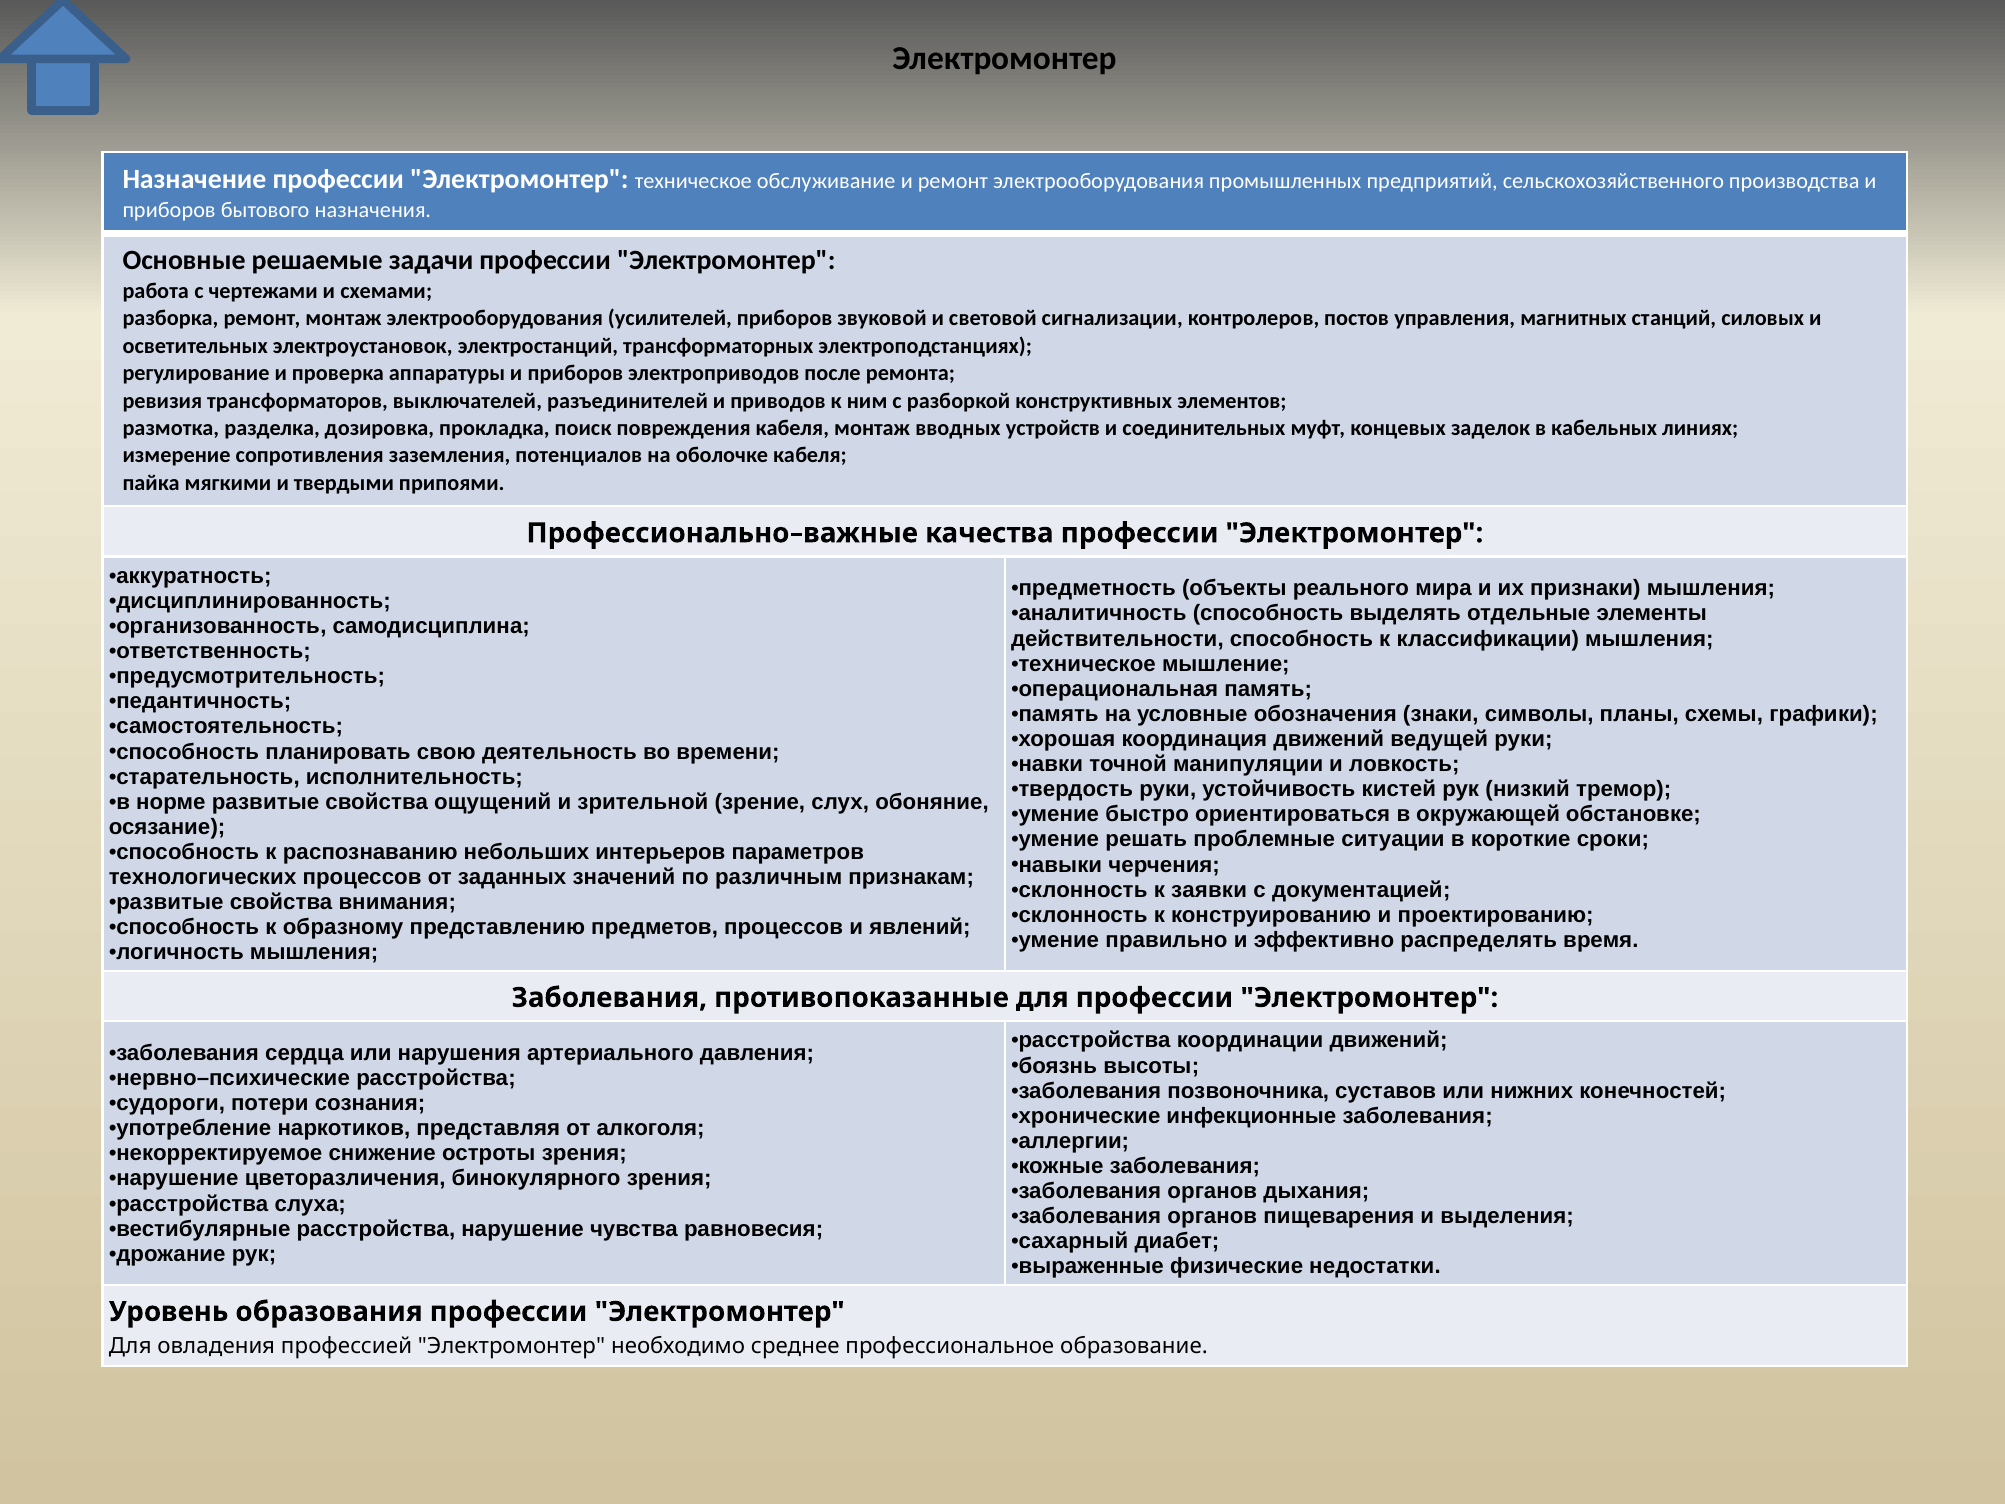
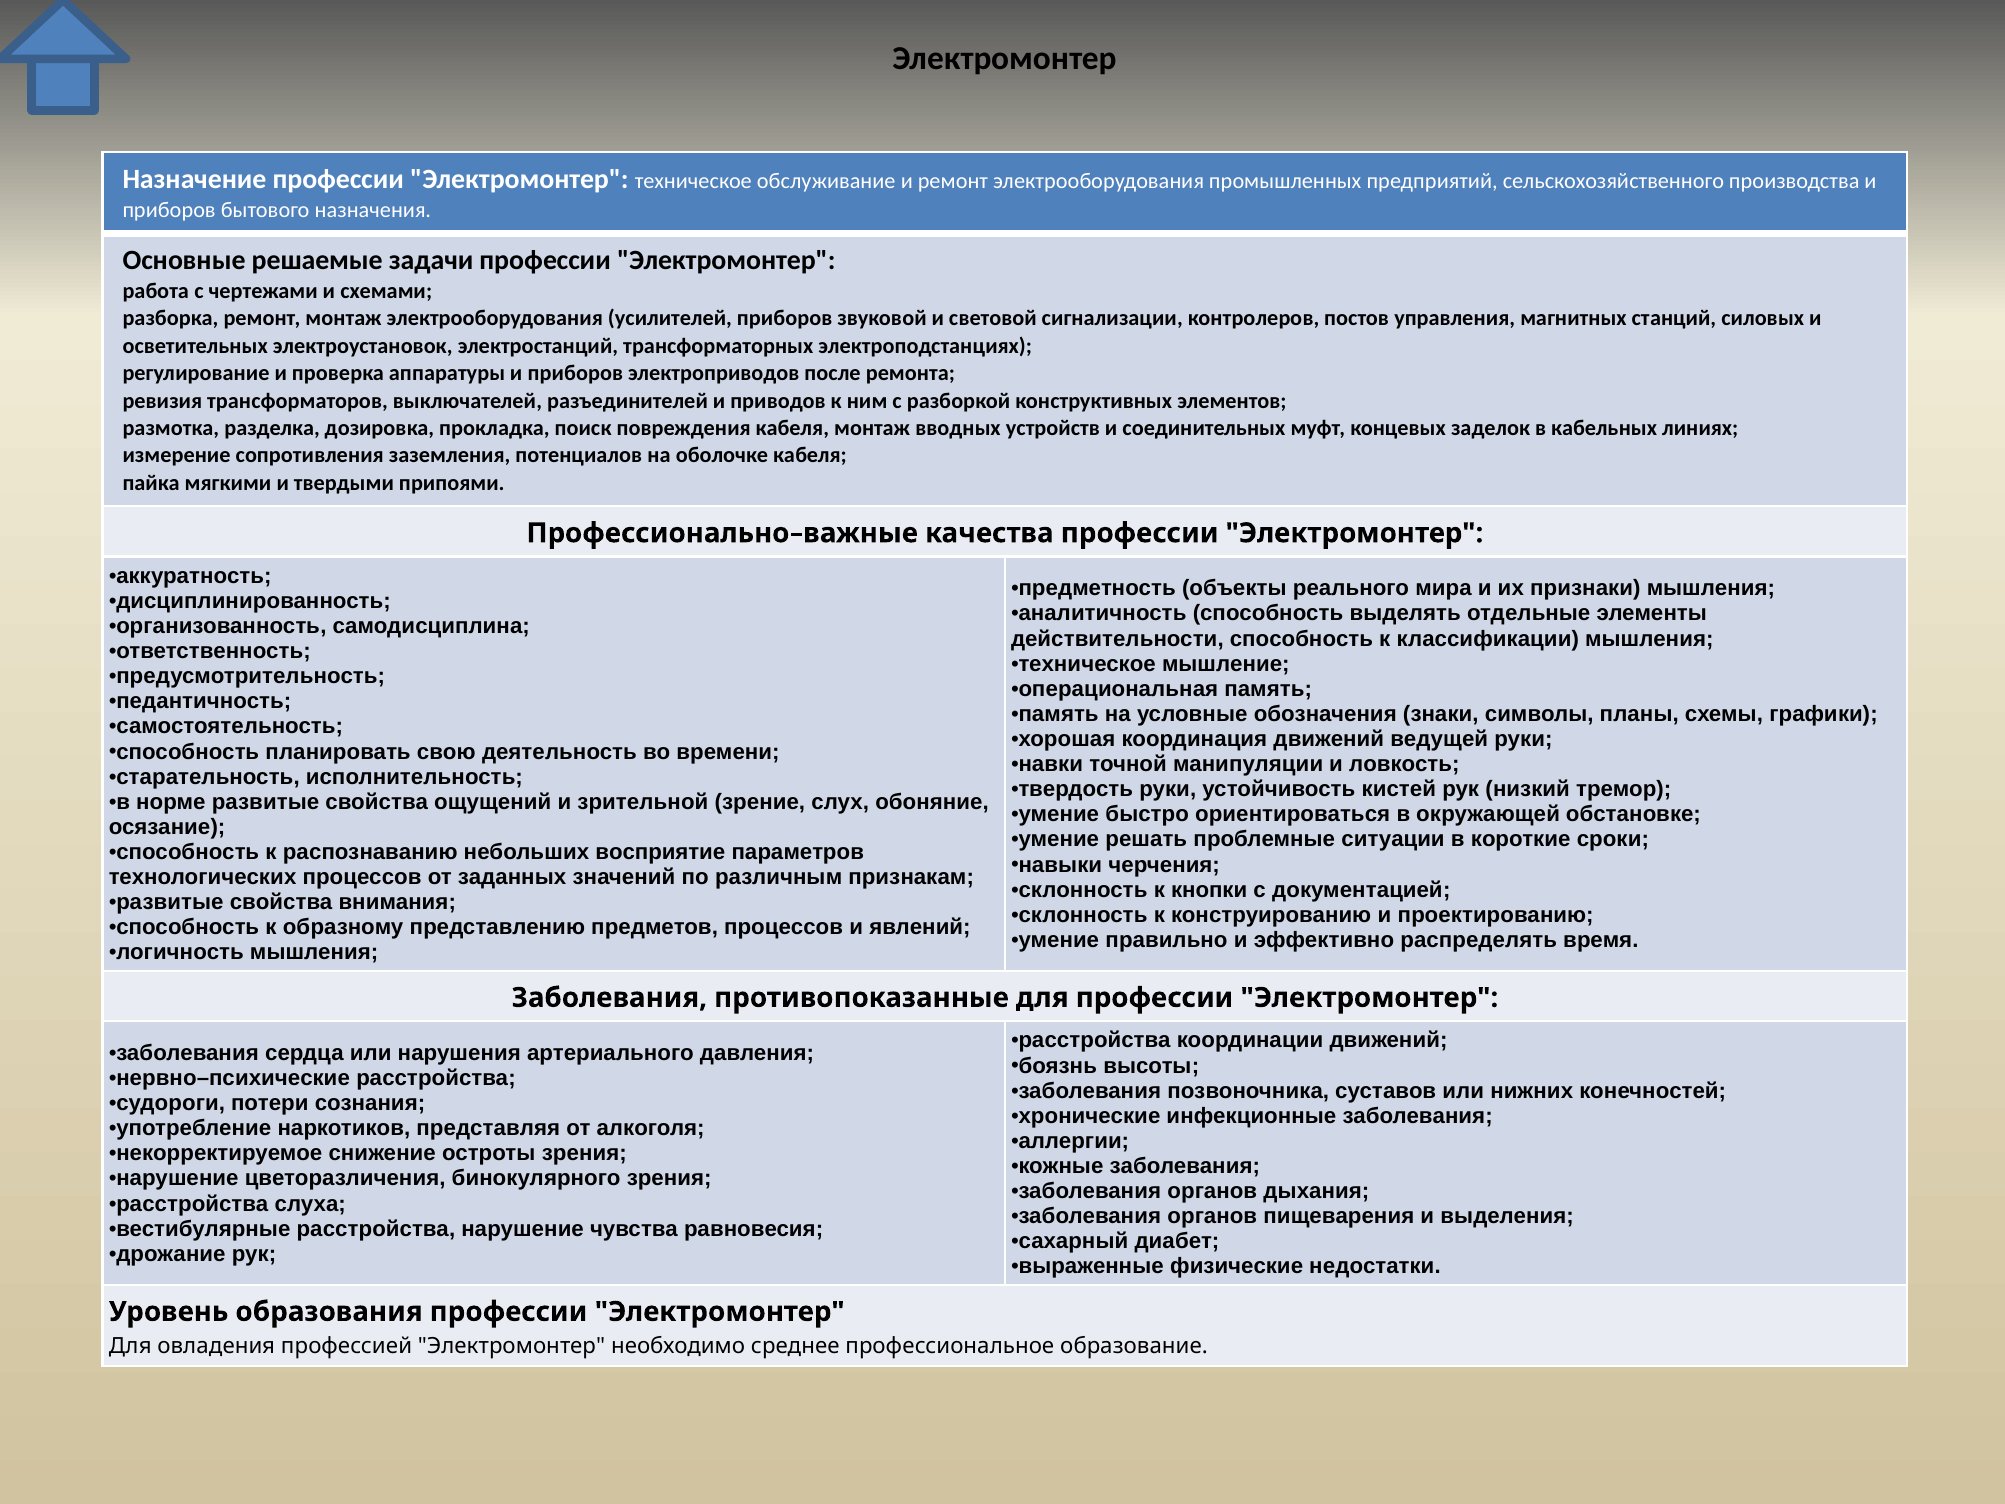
интерьеров: интерьеров -> восприятие
заявки: заявки -> кнопки
